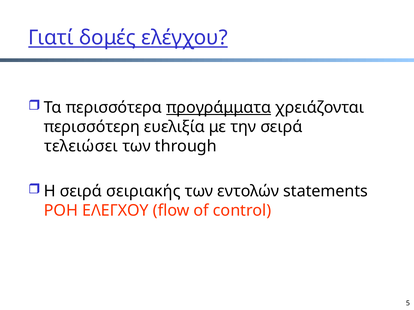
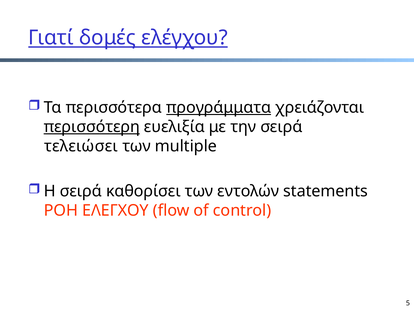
περισσότερη underline: none -> present
through: through -> multiple
σειριακής: σειριακής -> καθορίσει
